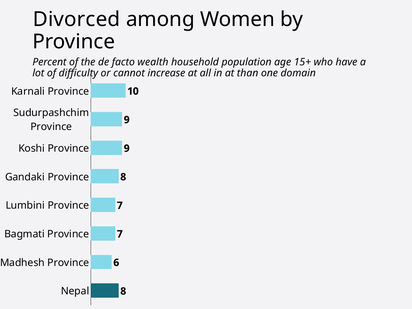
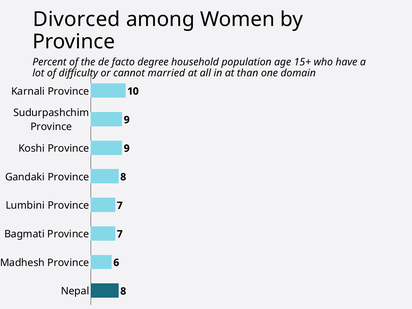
wealth: wealth -> degree
increase: increase -> married
